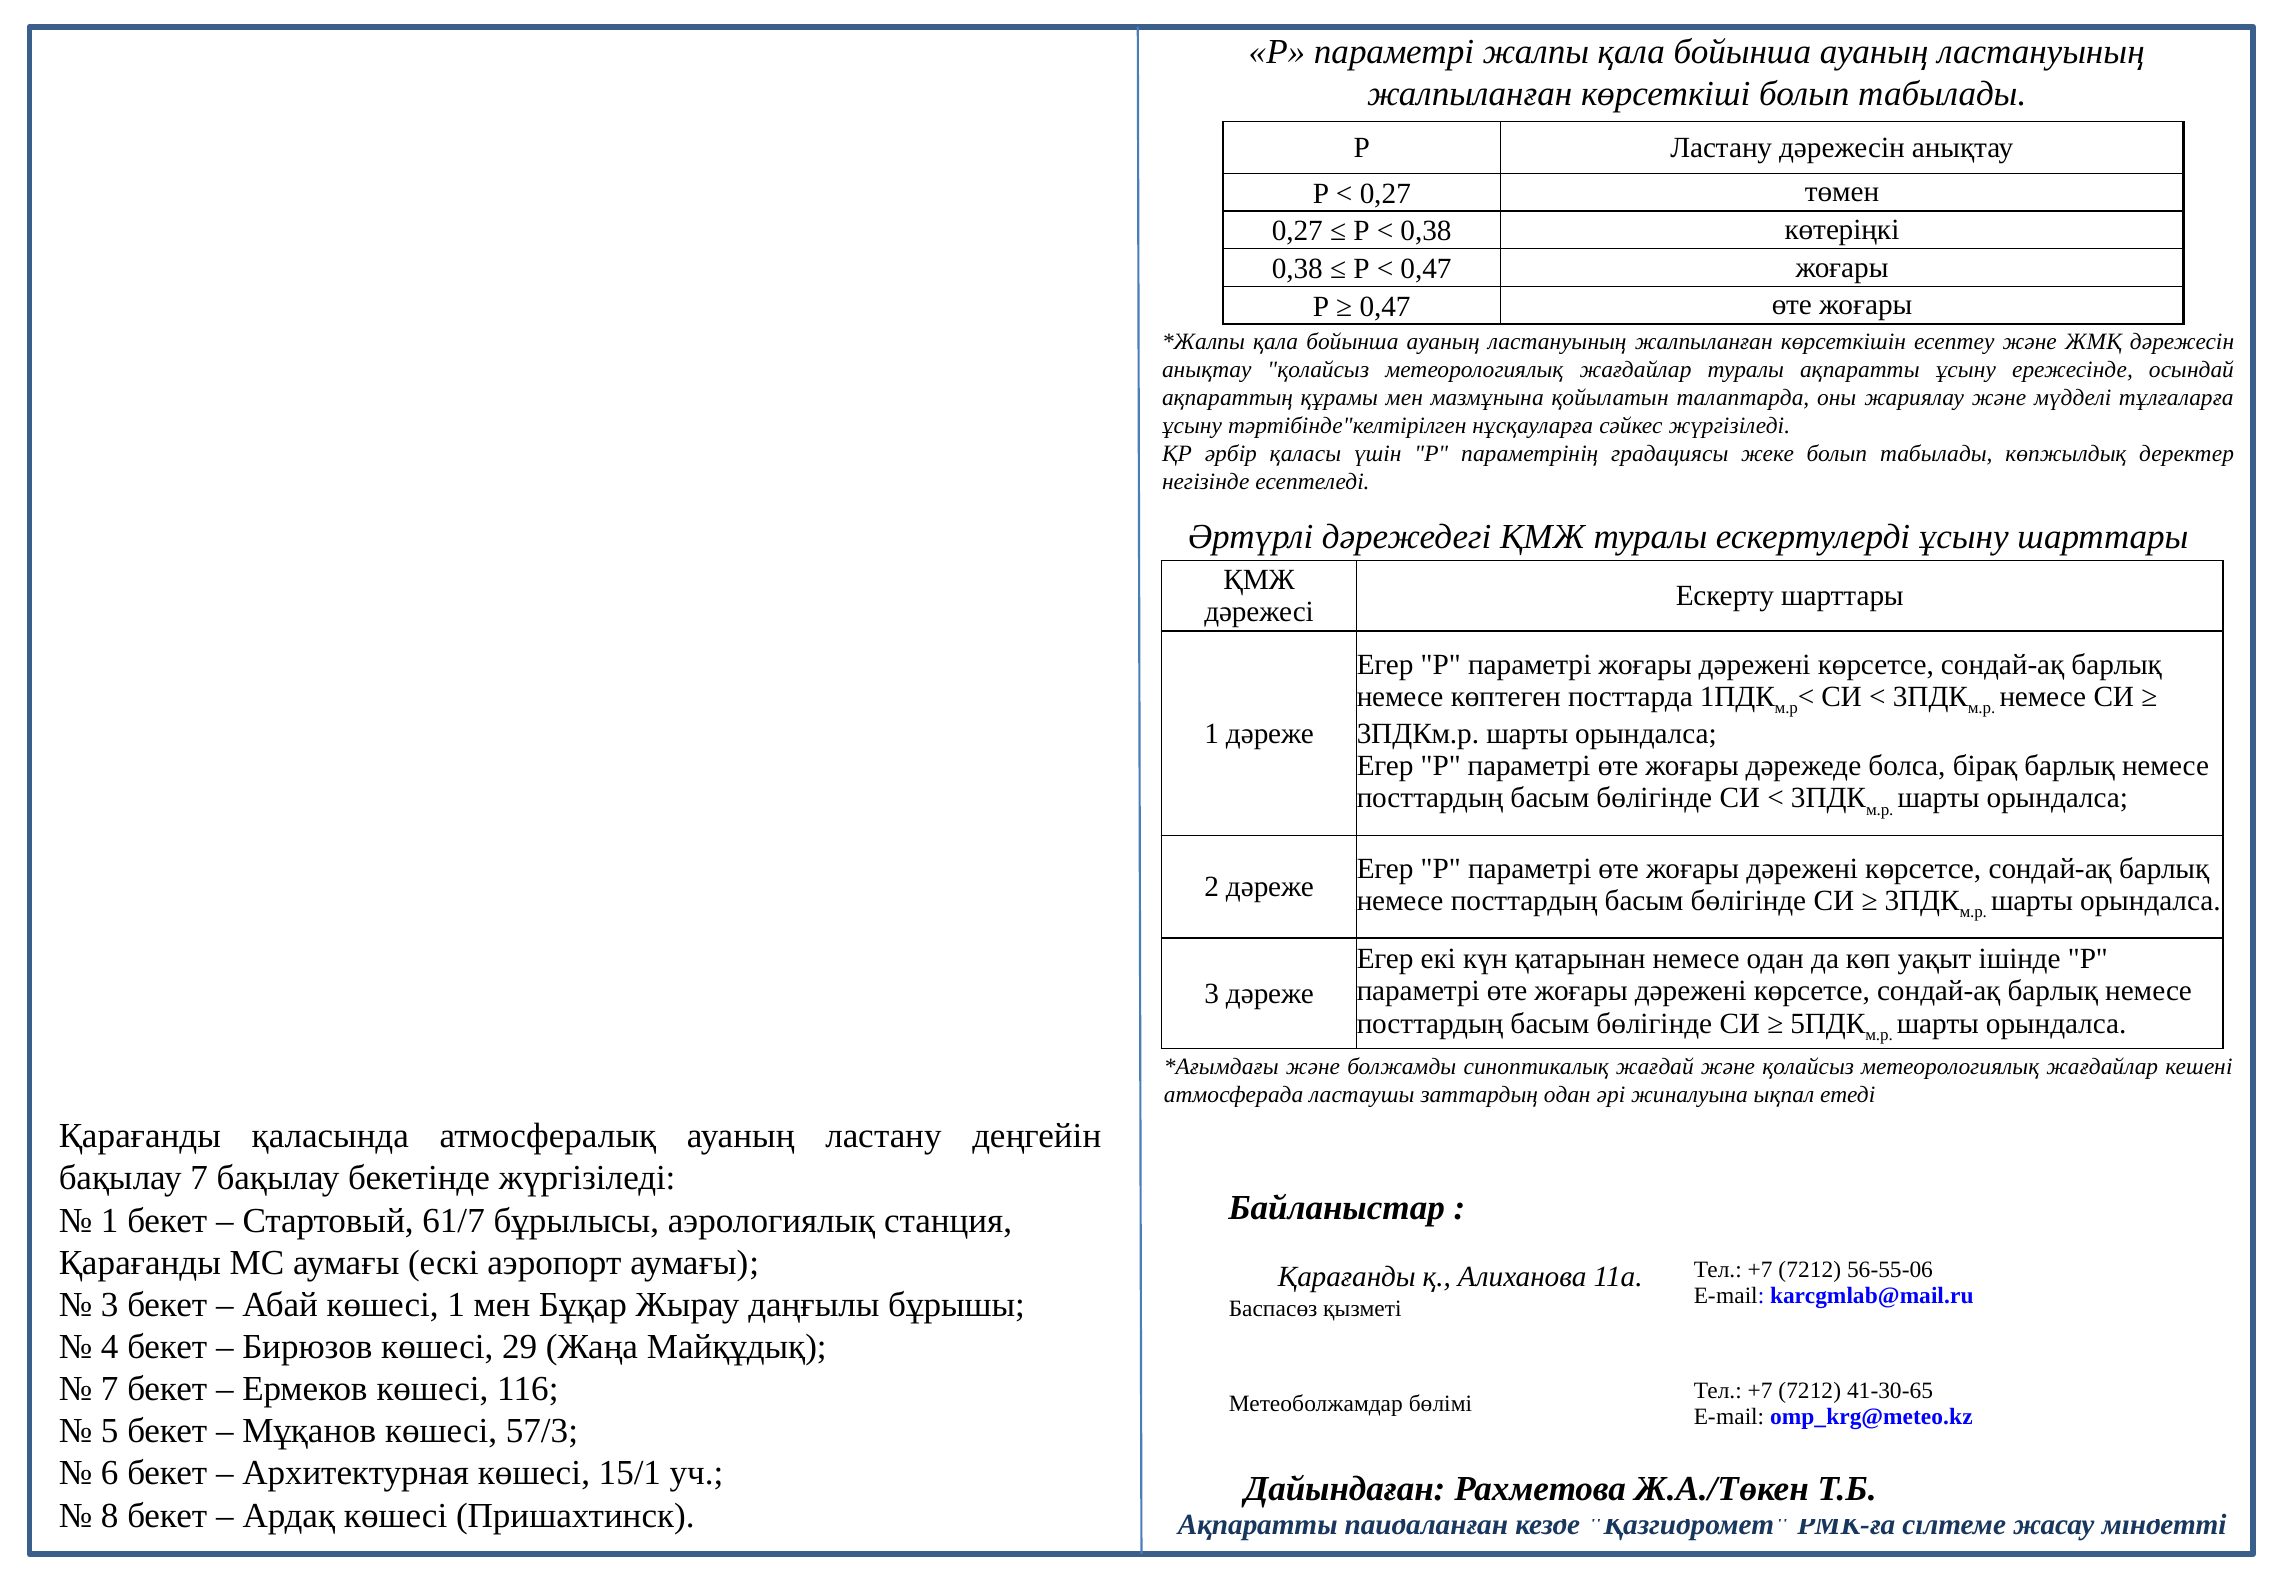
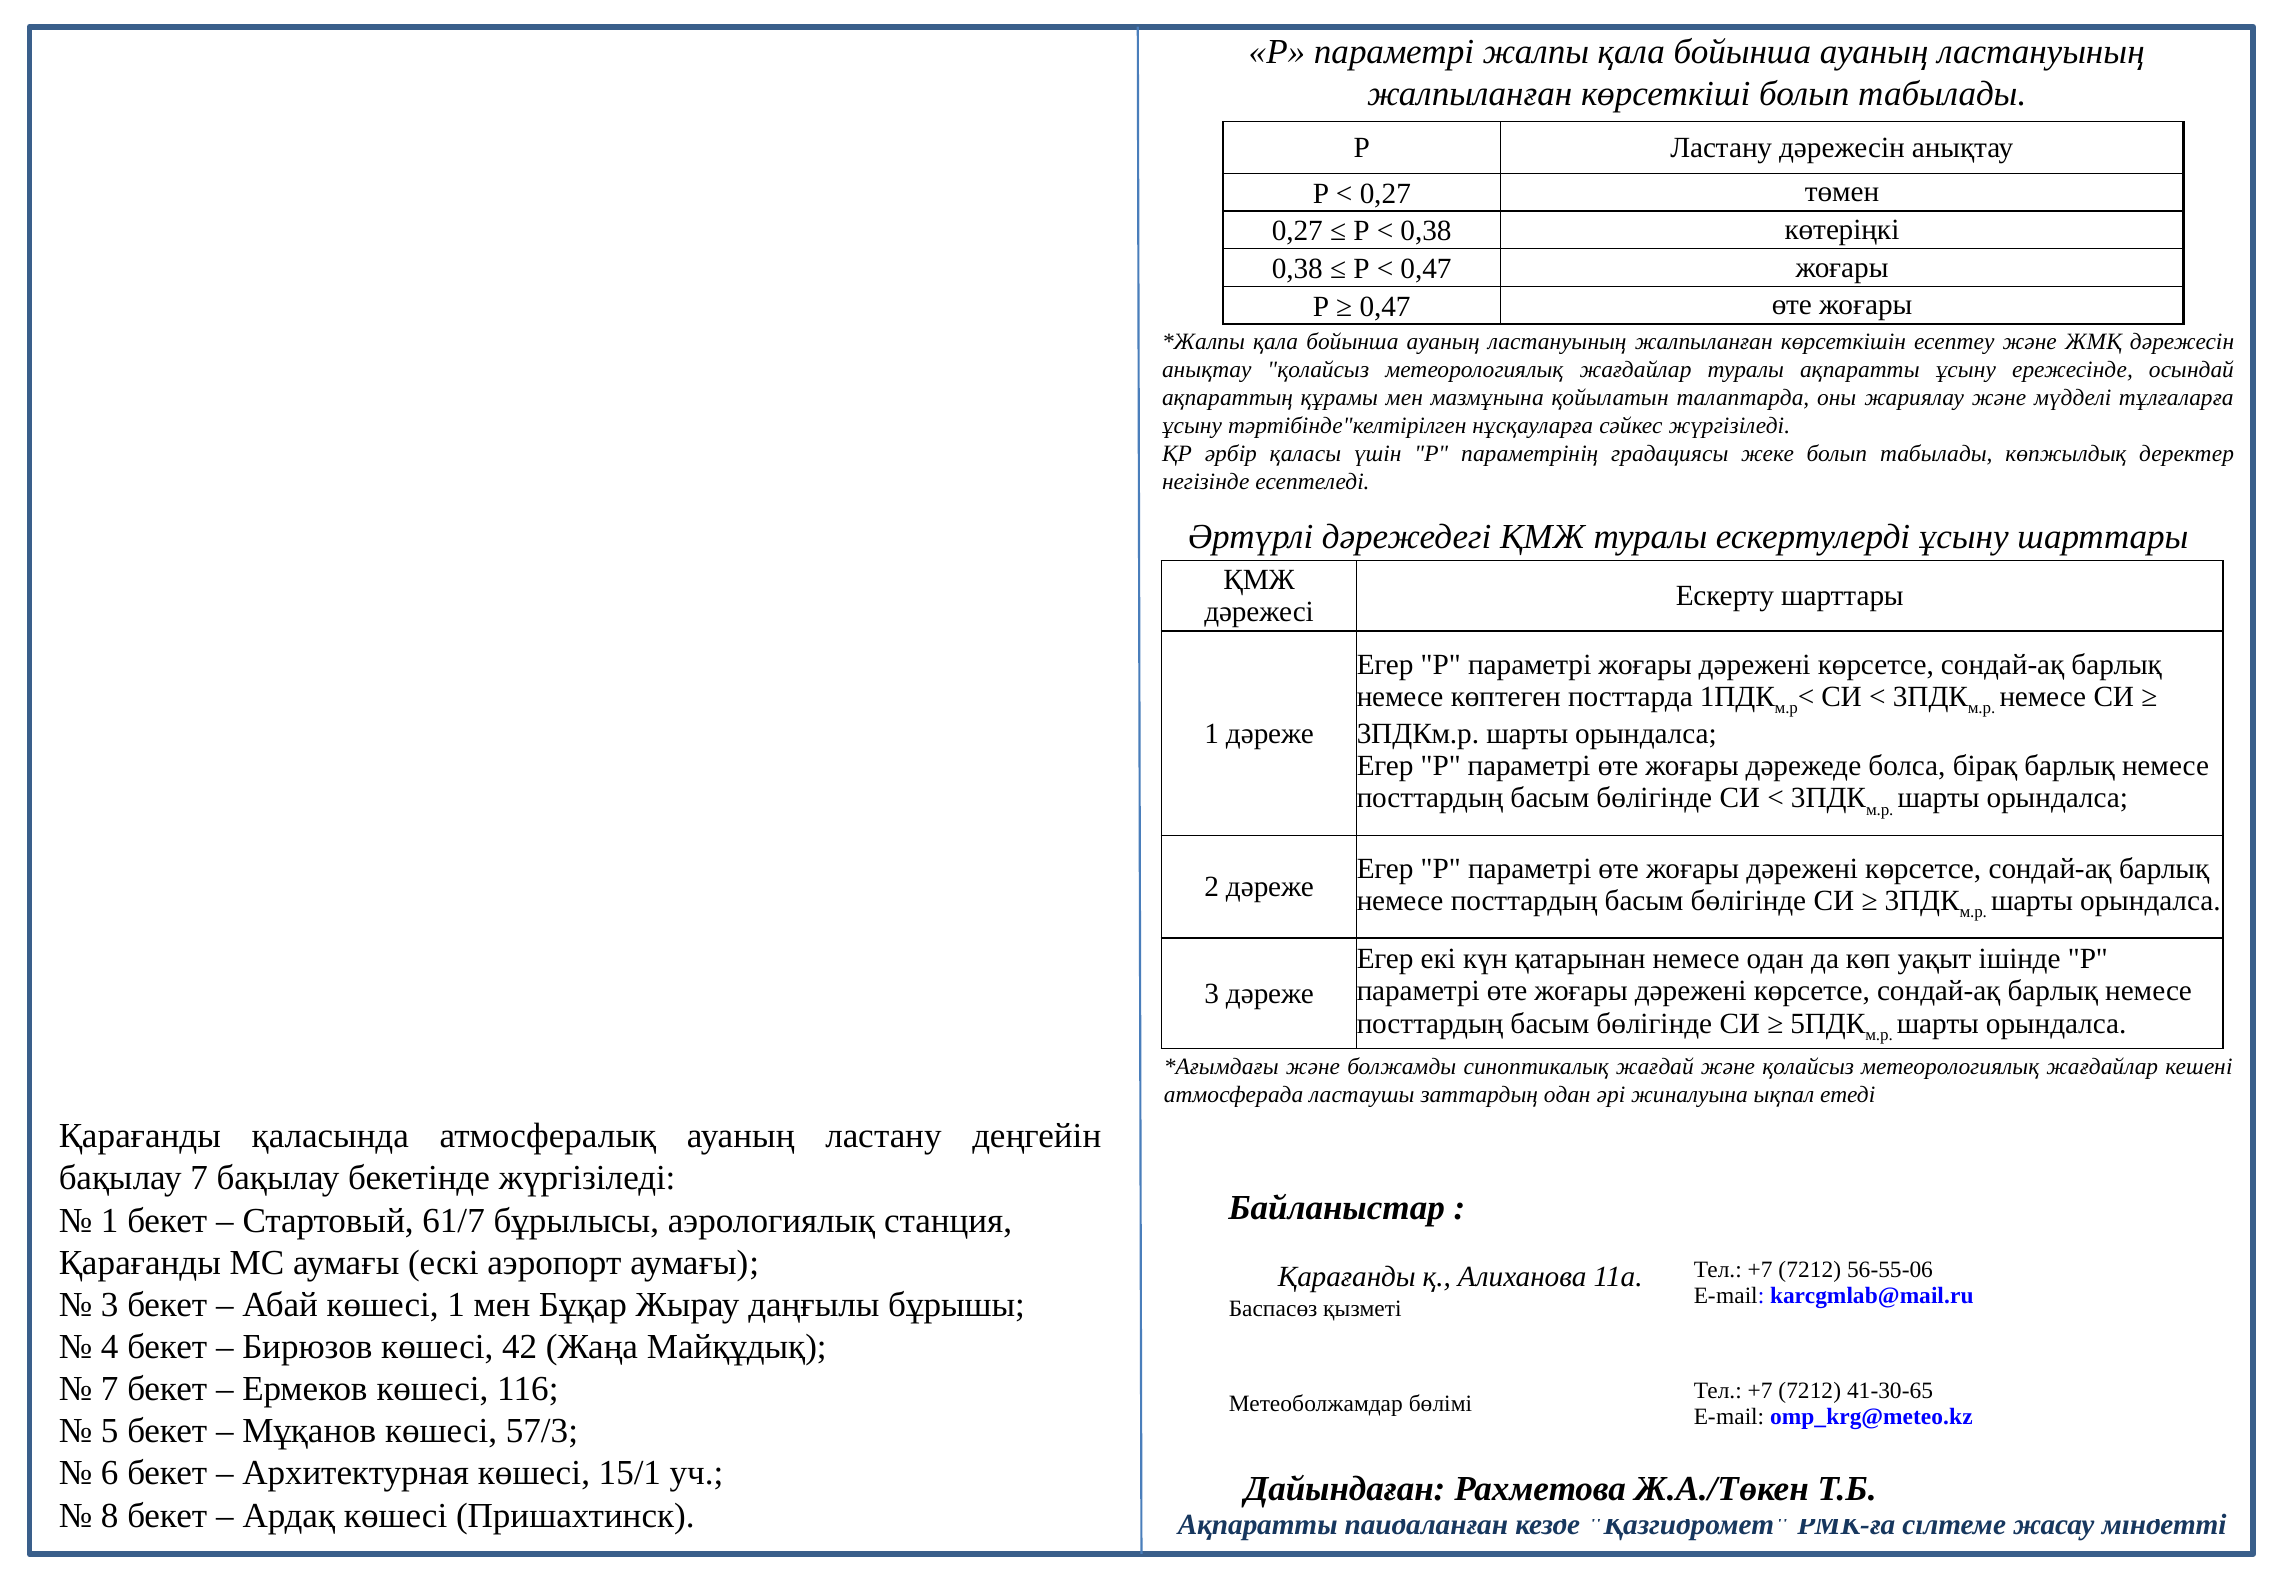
29: 29 -> 42
